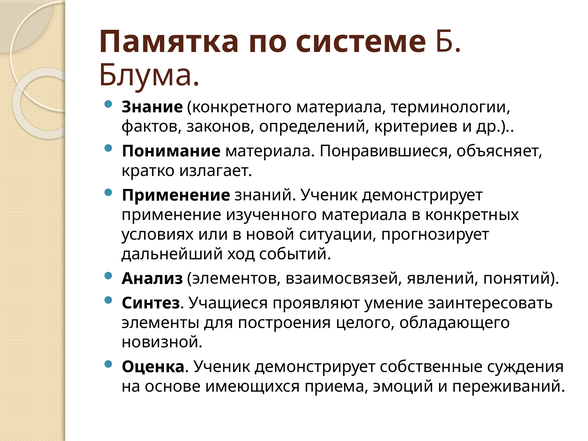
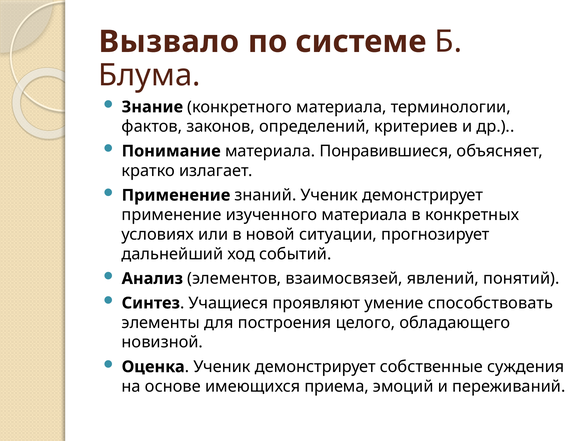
Памятка: Памятка -> Вызвало
заинтересовать: заинтересовать -> способствовать
